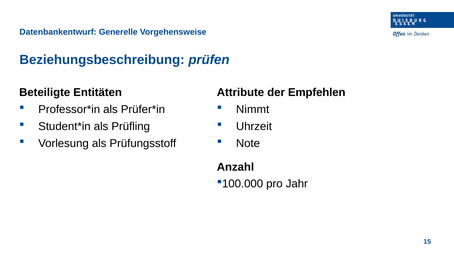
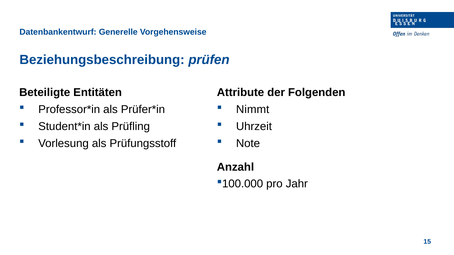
Empfehlen: Empfehlen -> Folgenden
